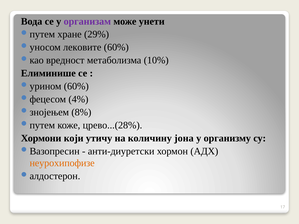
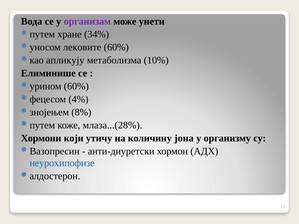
29%: 29% -> 34%
вредност: вредност -> апликују
црево...(28%: црево...(28% -> млаза...(28%
неурохипофизе colour: orange -> blue
